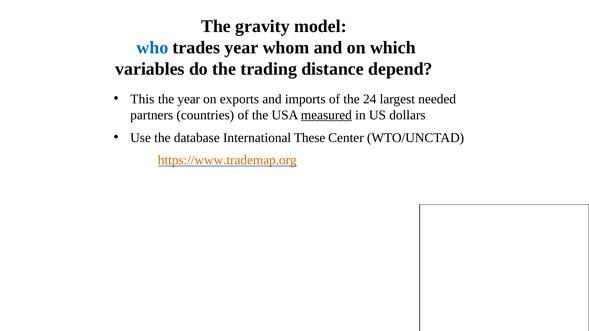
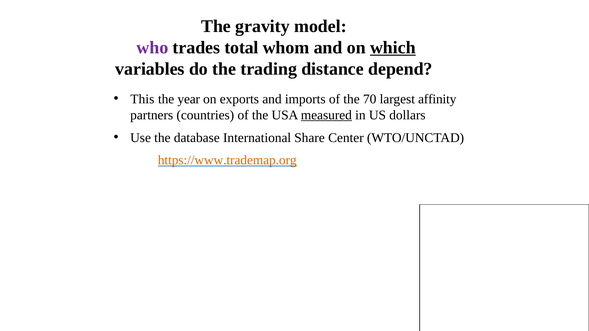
who colour: blue -> purple
trades year: year -> total
which underline: none -> present
24: 24 -> 70
needed: needed -> affinity
These: These -> Share
